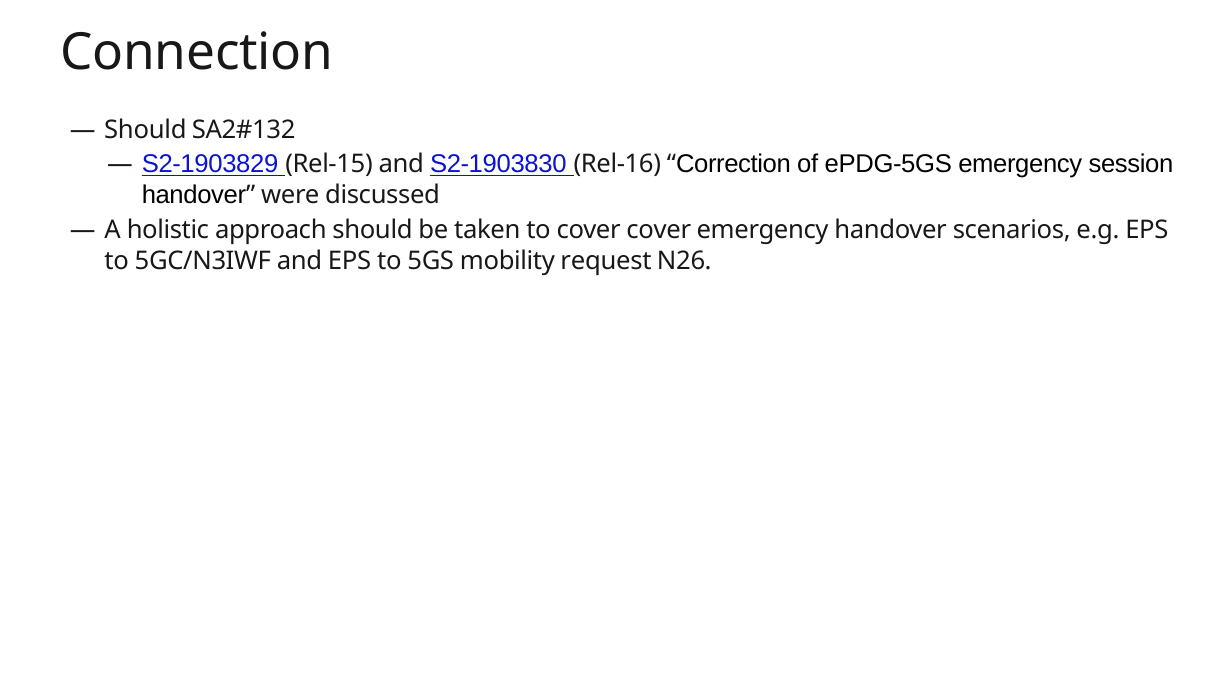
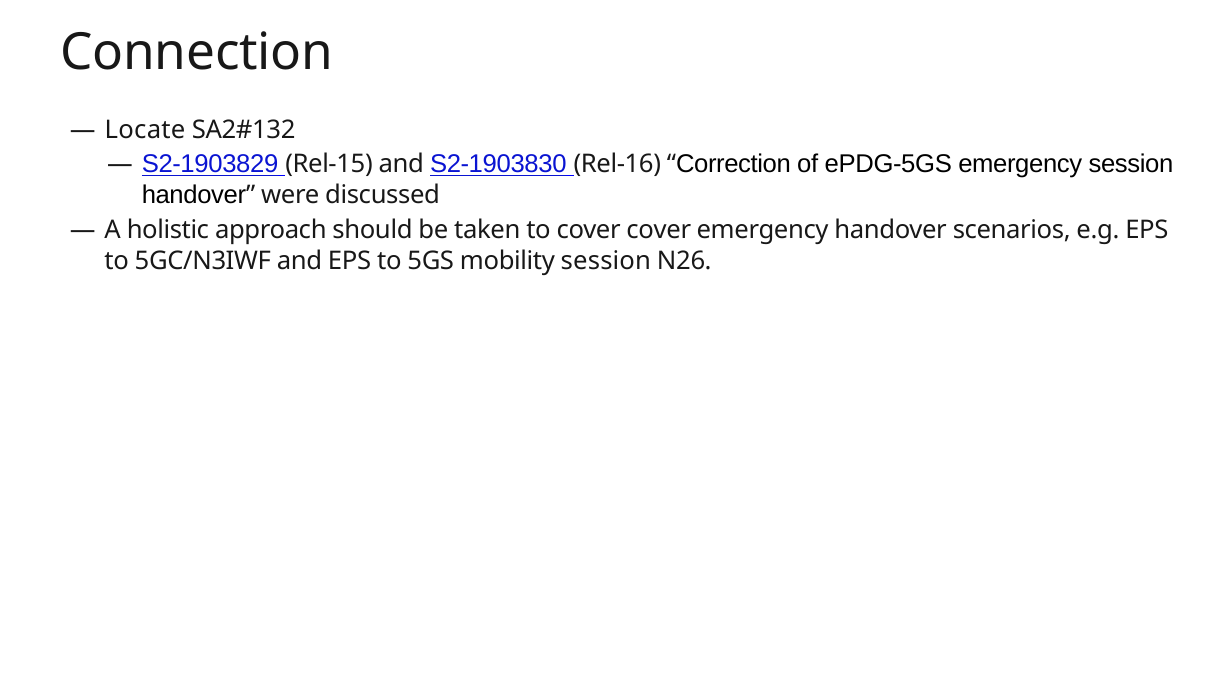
Should at (145, 130): Should -> Locate
mobility request: request -> session
